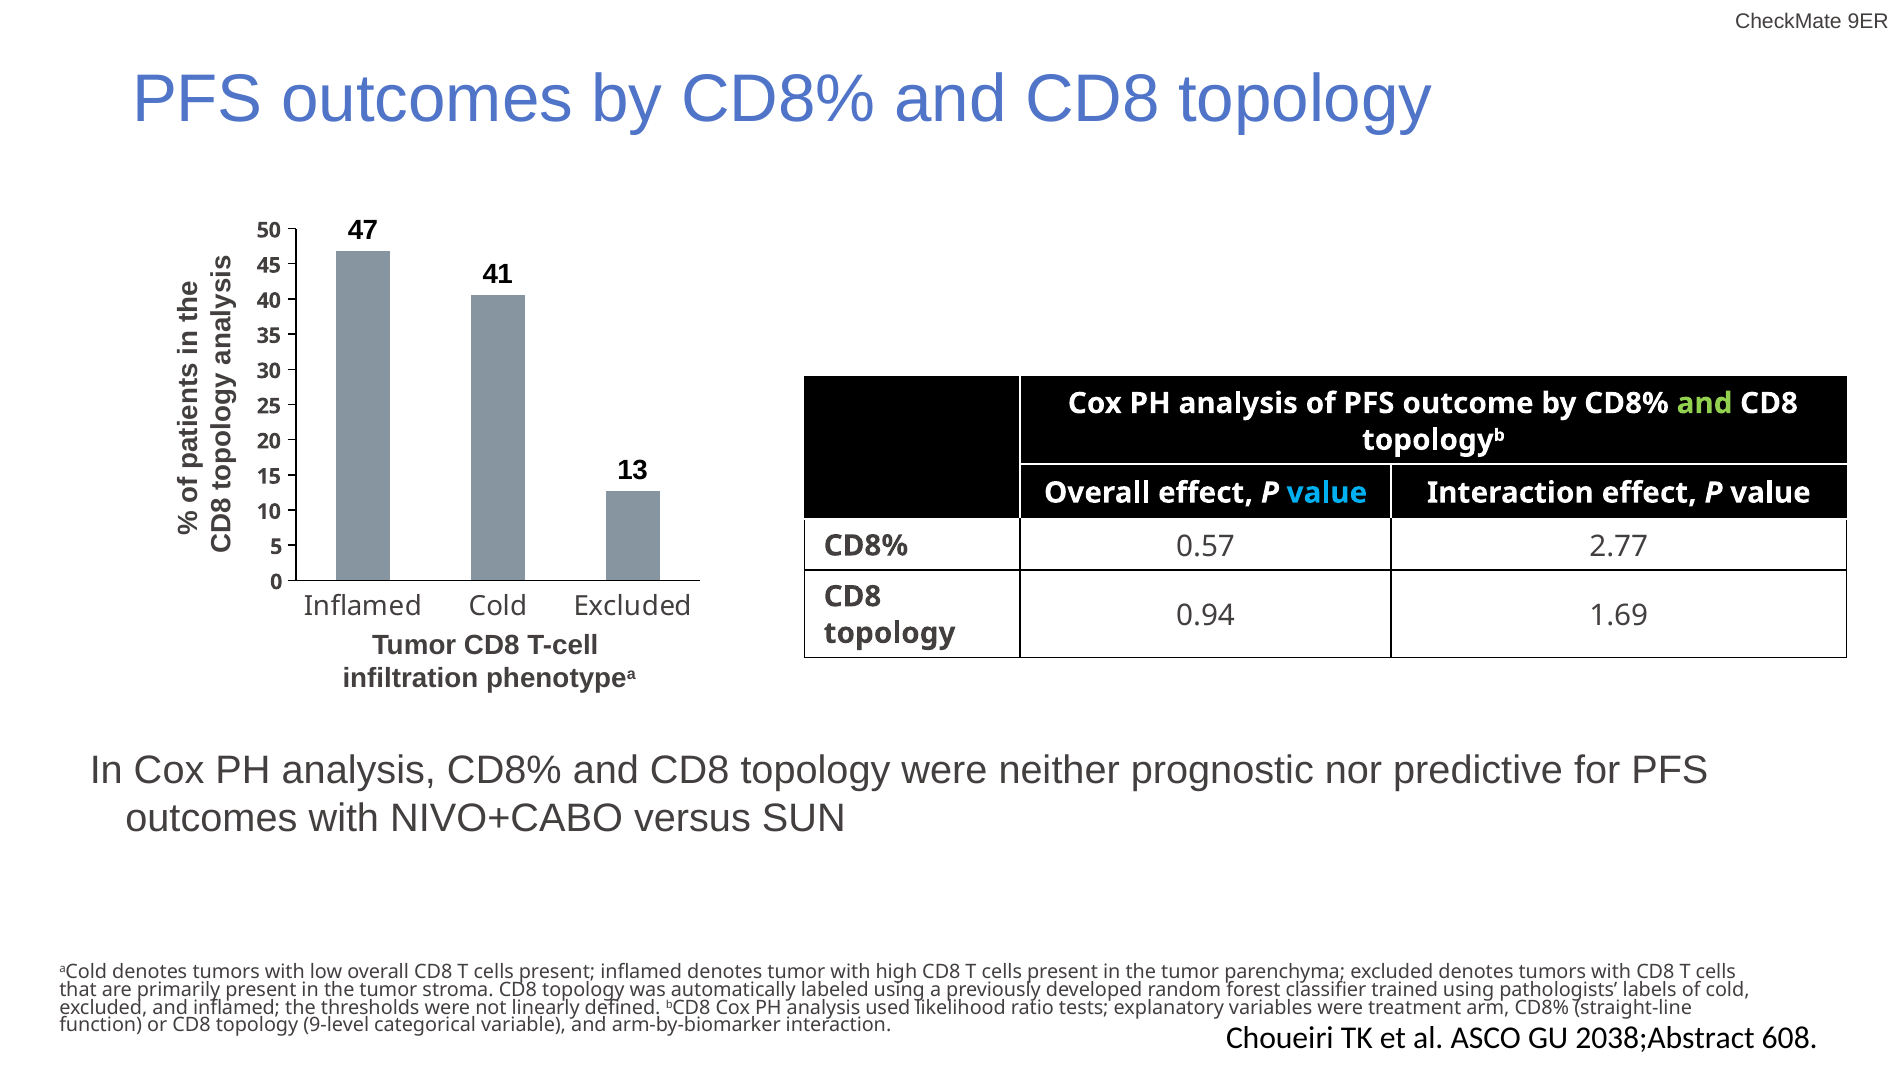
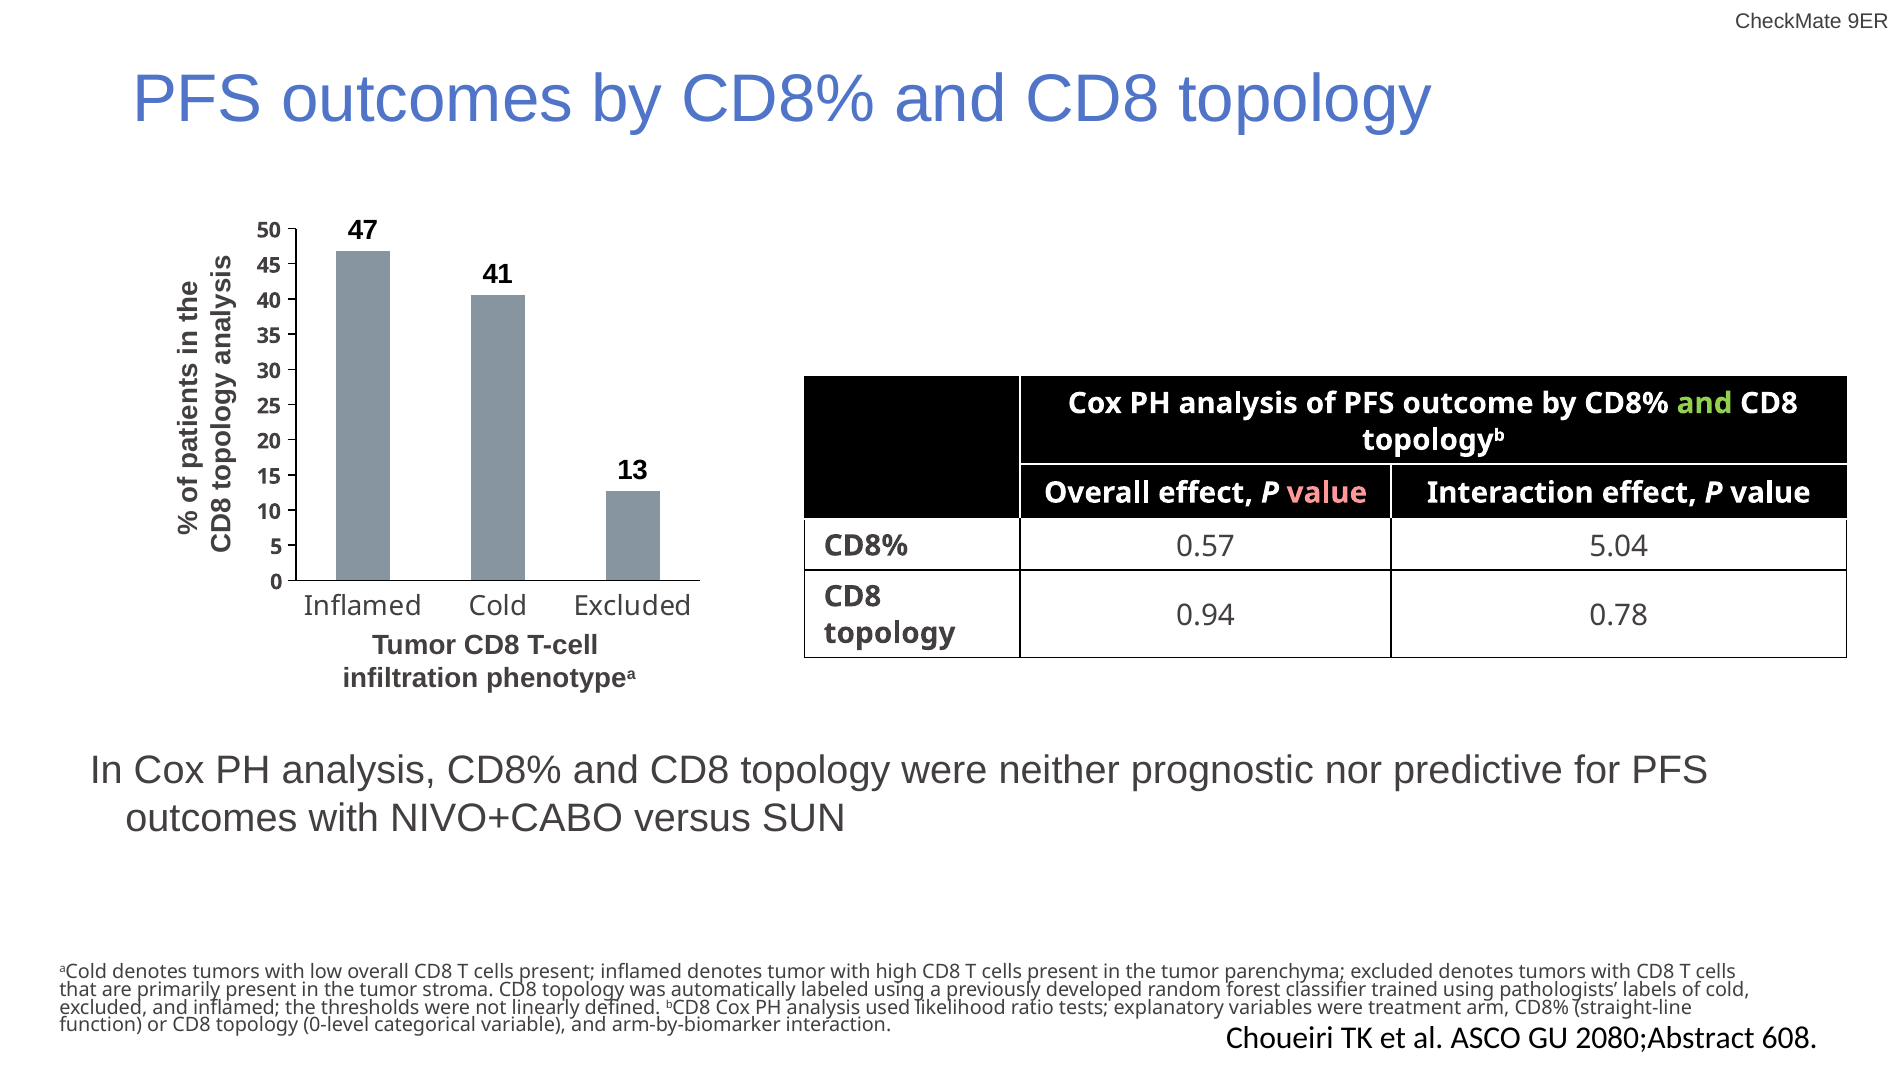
value at (1327, 493) colour: light blue -> pink
2.77: 2.77 -> 5.04
1.69: 1.69 -> 0.78
9-level: 9-level -> 0-level
2038;Abstract: 2038;Abstract -> 2080;Abstract
